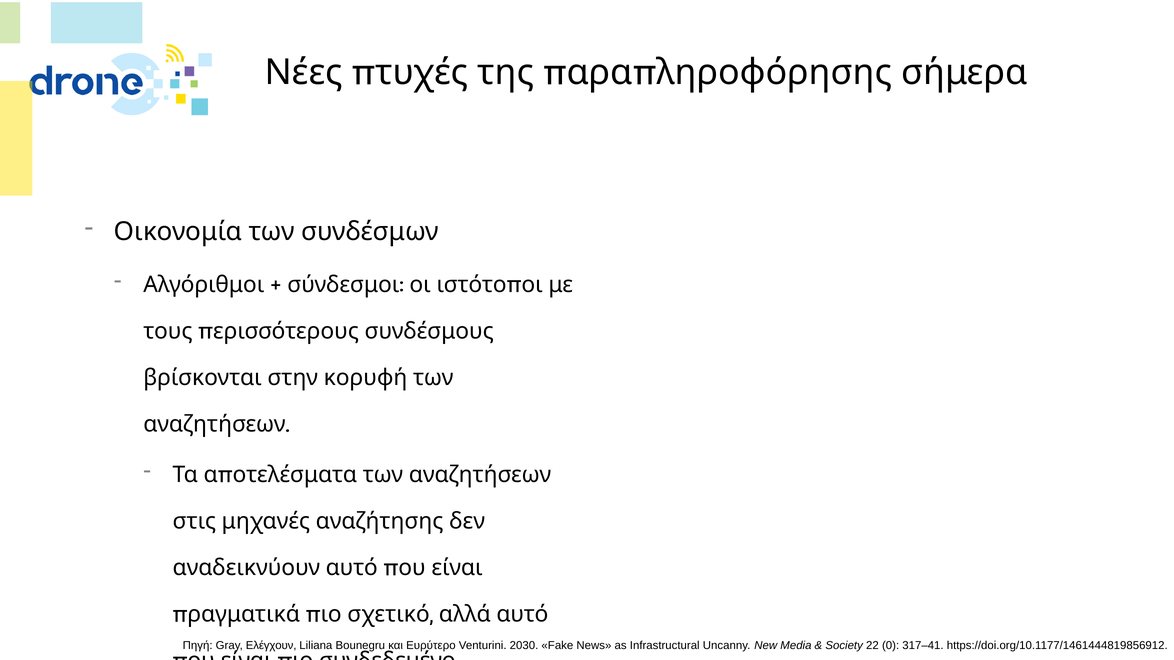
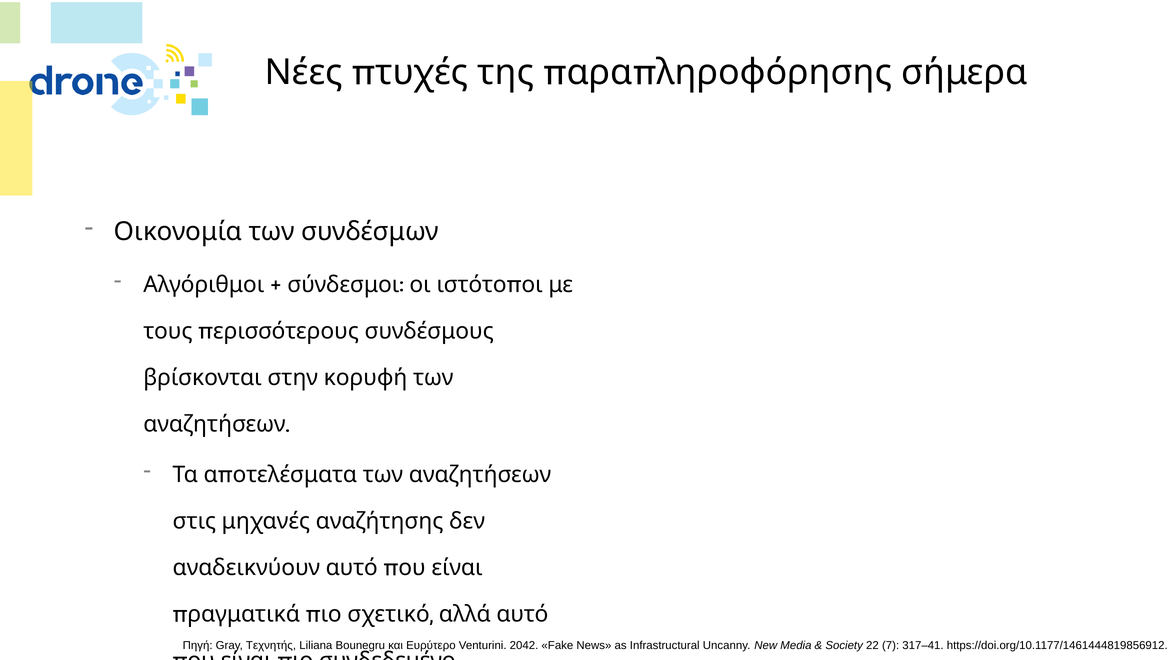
Ελέγχουν: Ελέγχουν -> Τεχνητής
2030: 2030 -> 2042
0: 0 -> 7
